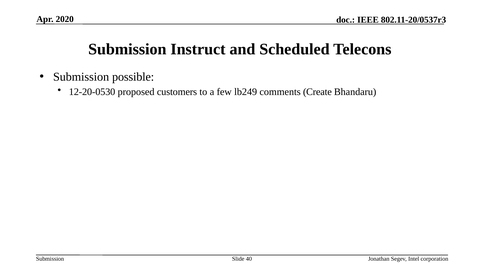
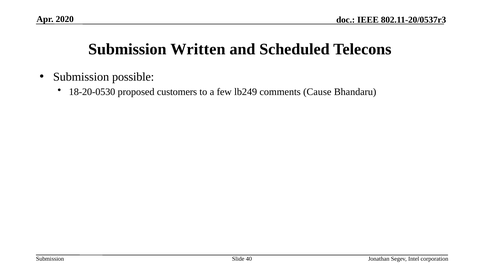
Instruct: Instruct -> Written
12-20-0530: 12-20-0530 -> 18-20-0530
Create: Create -> Cause
